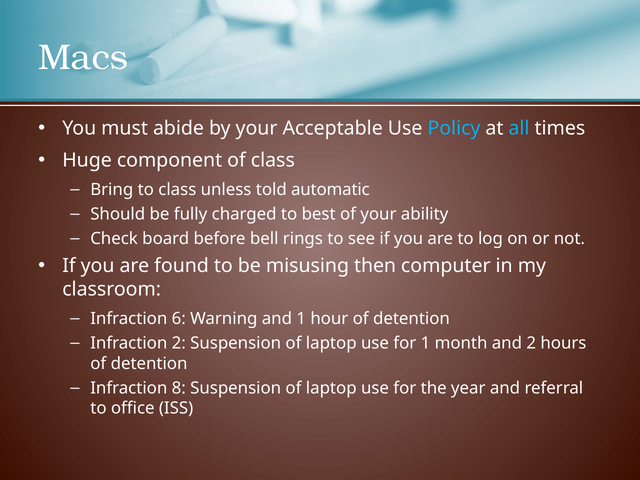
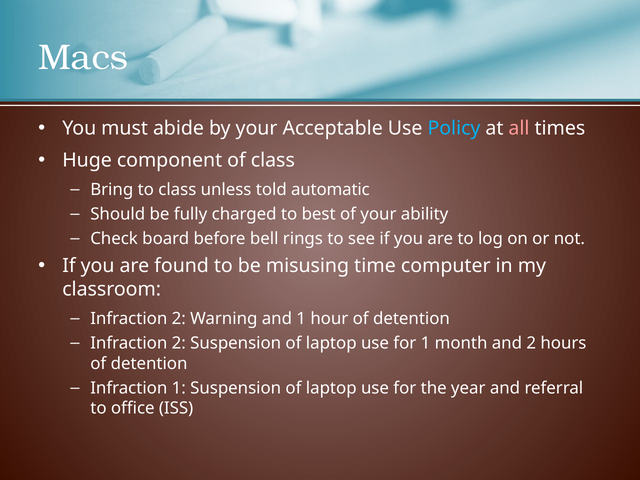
all colour: light blue -> pink
then: then -> time
6 at (179, 319): 6 -> 2
Infraction 8: 8 -> 1
